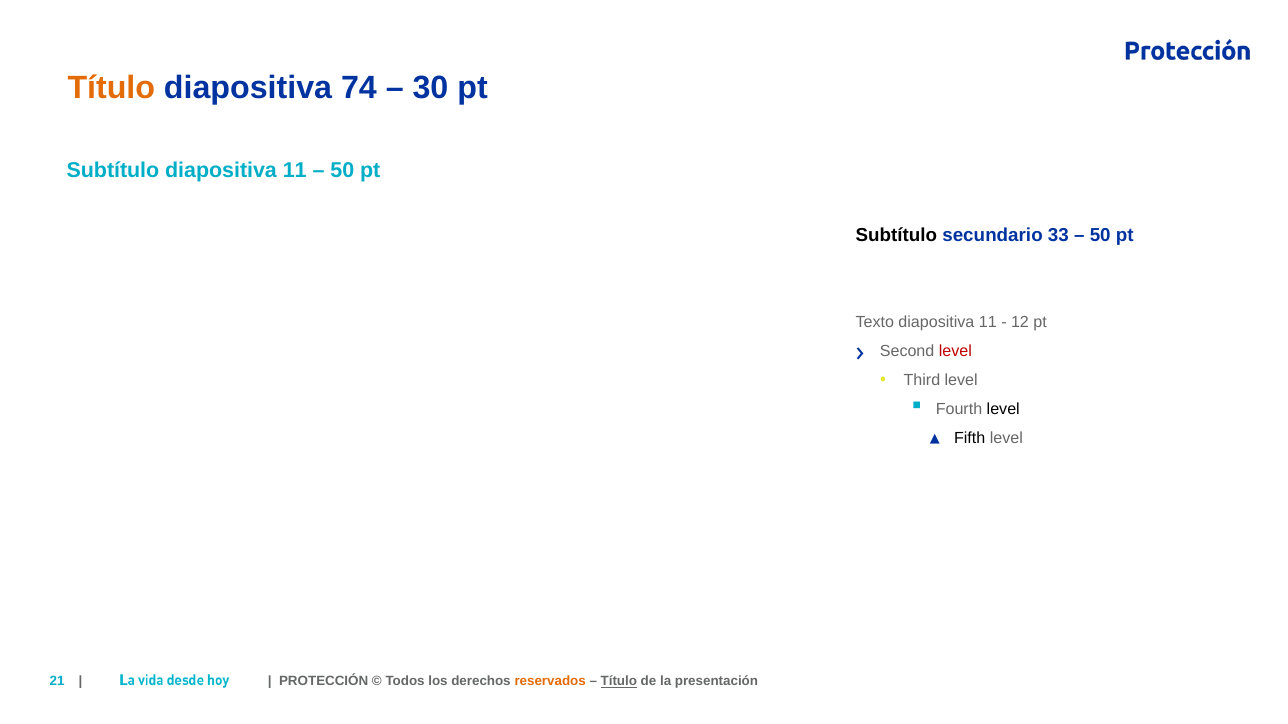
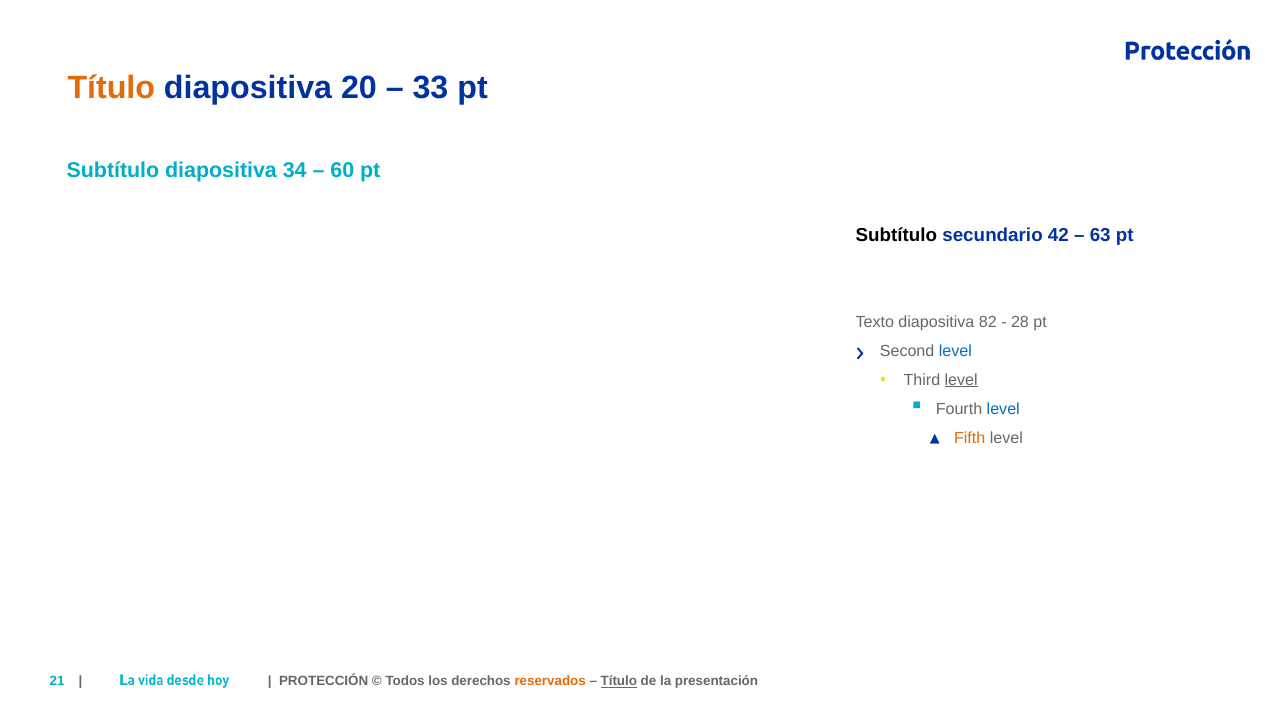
74: 74 -> 20
30: 30 -> 33
Subtítulo diapositiva 11: 11 -> 34
50 at (342, 170): 50 -> 60
33: 33 -> 42
50 at (1100, 236): 50 -> 63
Texto diapositiva 11: 11 -> 82
12: 12 -> 28
level at (955, 351) colour: red -> blue
level at (961, 380) underline: none -> present
level at (1003, 410) colour: black -> blue
Fifth colour: black -> orange
